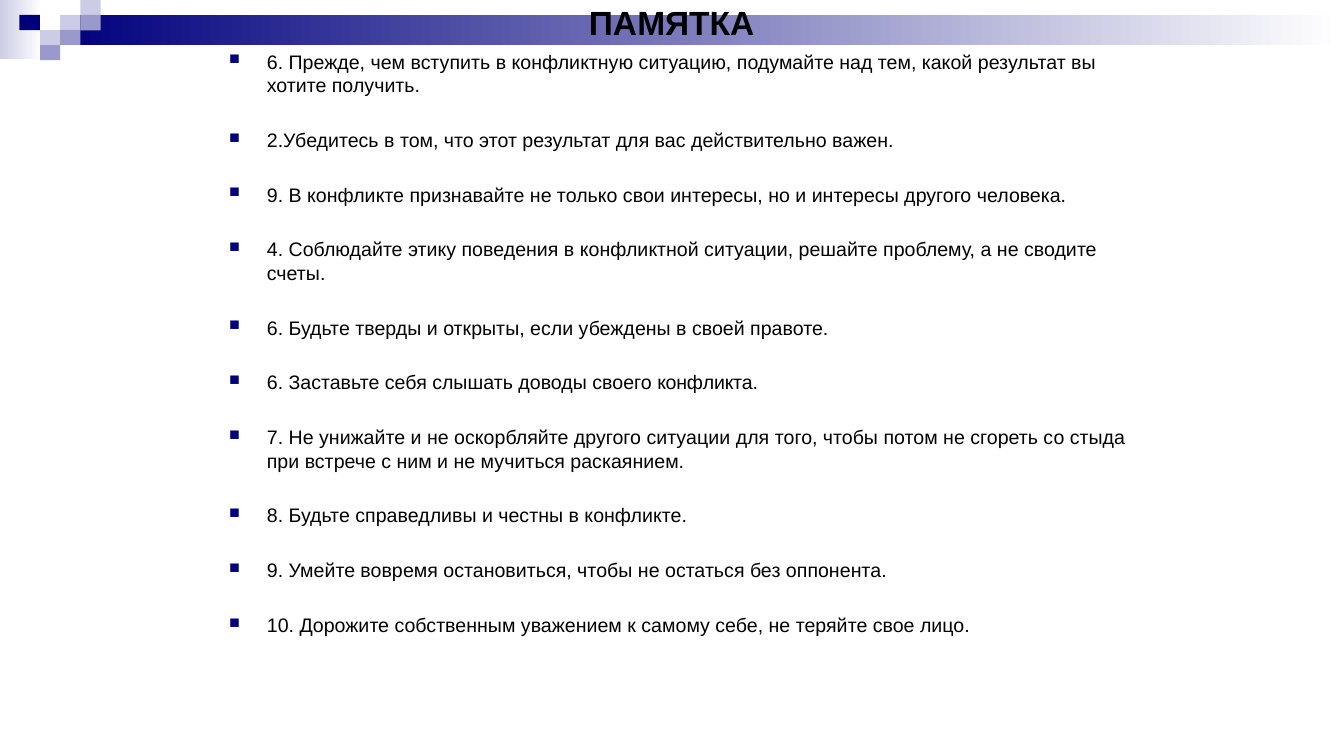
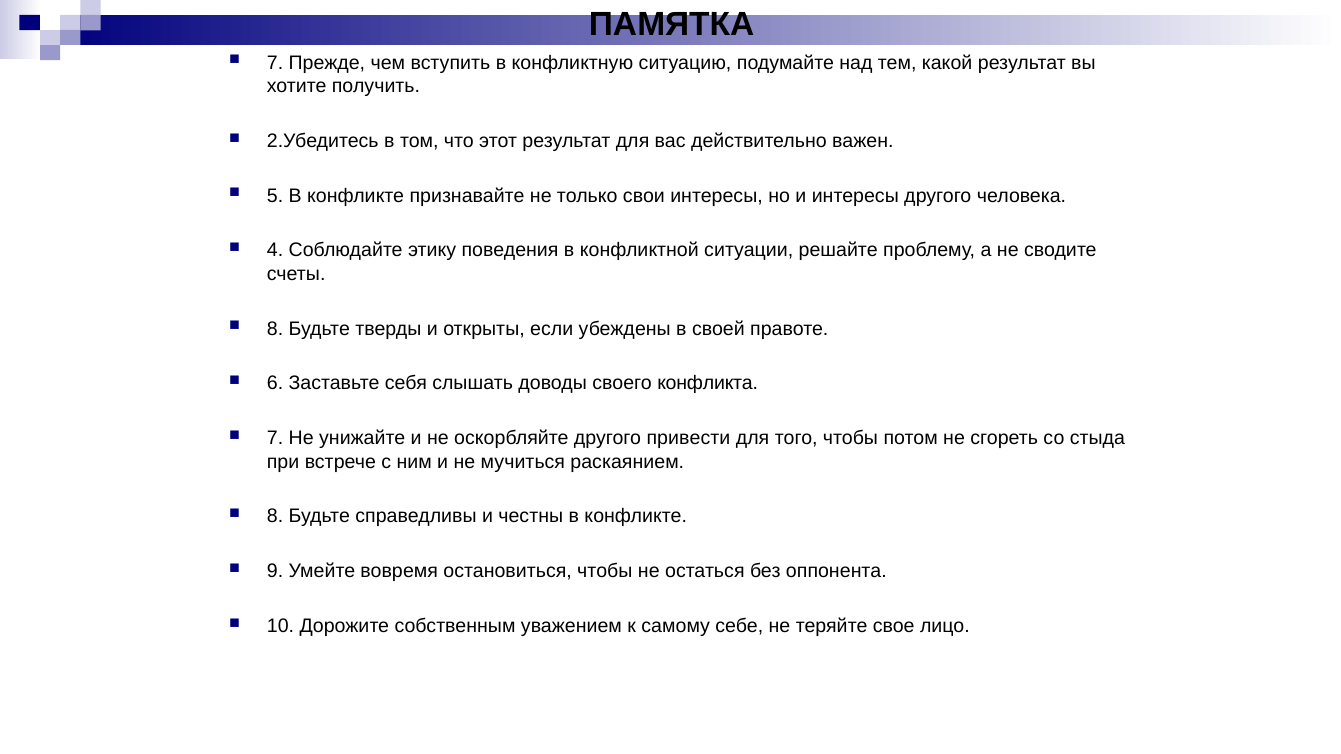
6 at (275, 63): 6 -> 7
9 at (275, 196): 9 -> 5
6 at (275, 329): 6 -> 8
другого ситуации: ситуации -> привести
